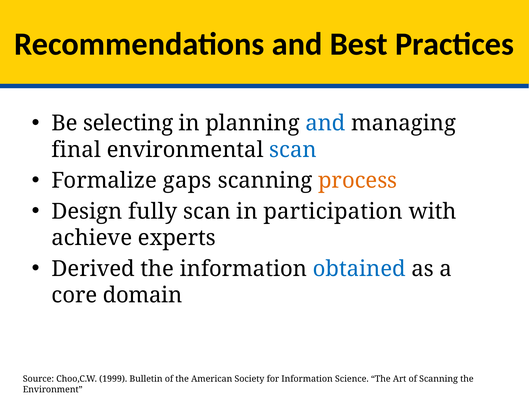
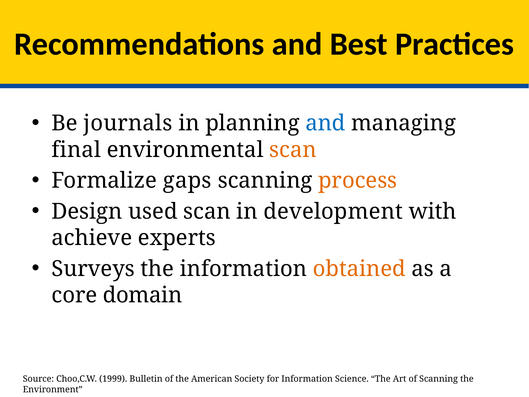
selecting: selecting -> journals
scan at (293, 150) colour: blue -> orange
fully: fully -> used
participation: participation -> development
Derived: Derived -> Surveys
obtained colour: blue -> orange
